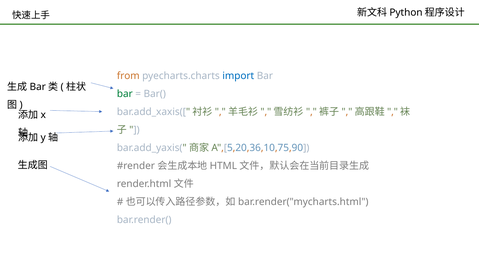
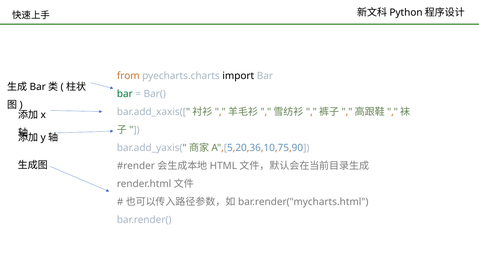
import colour: blue -> black
